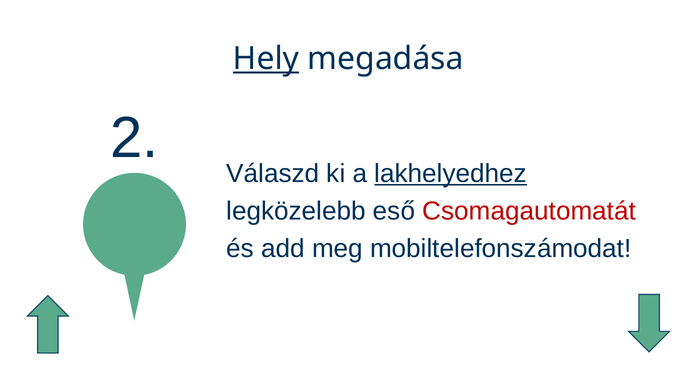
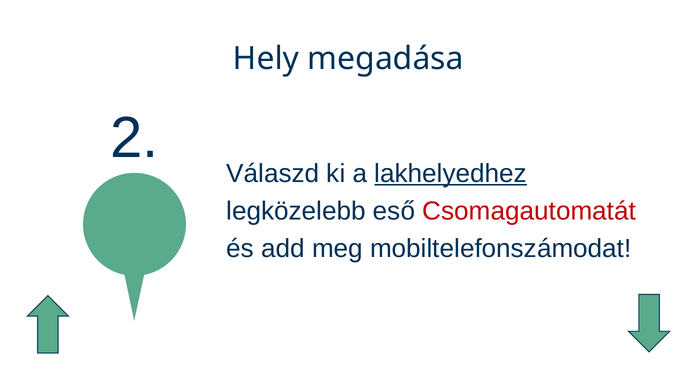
Hely underline: present -> none
